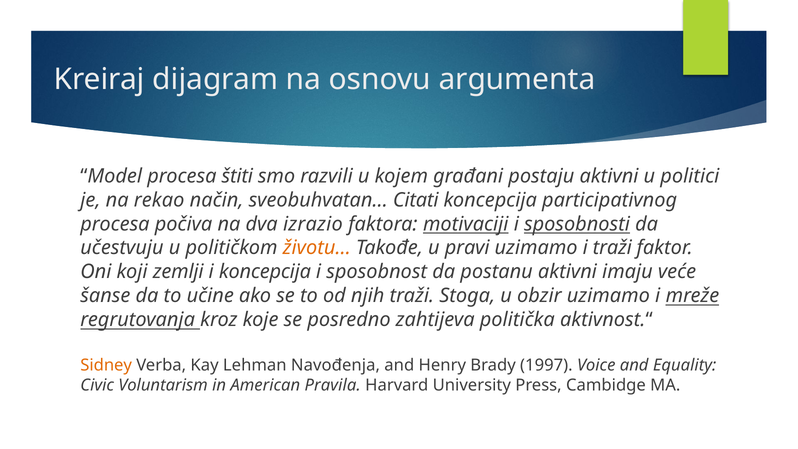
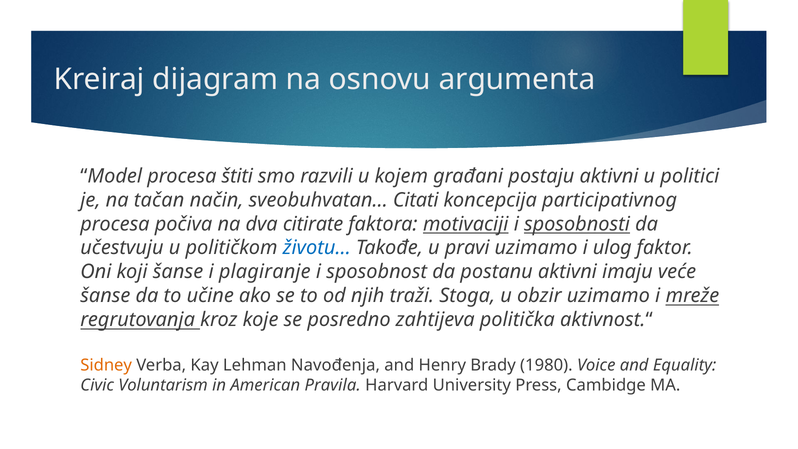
rekao: rekao -> tačan
izrazio: izrazio -> citirate
životu colour: orange -> blue
i traži: traži -> ulog
koji zemlji: zemlji -> šanse
i koncepcija: koncepcija -> plagiranje
1997: 1997 -> 1980
